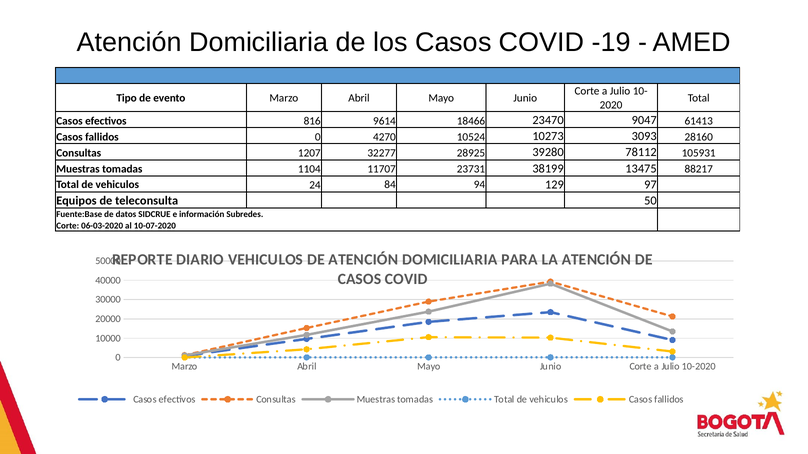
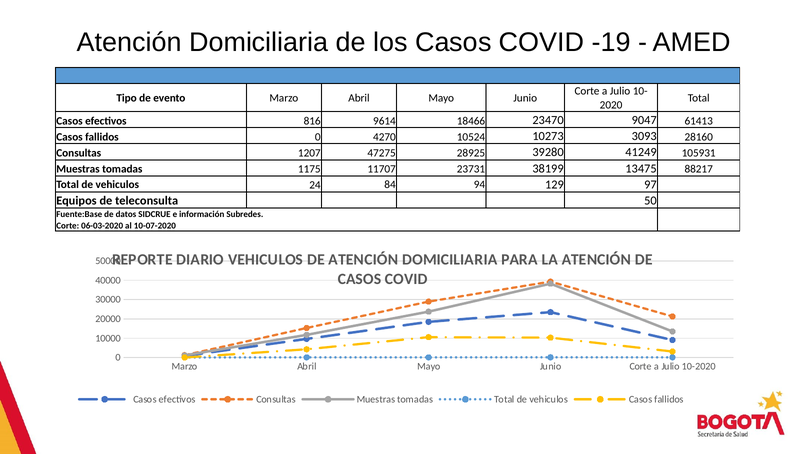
32277: 32277 -> 47275
78112: 78112 -> 41249
1104: 1104 -> 1175
